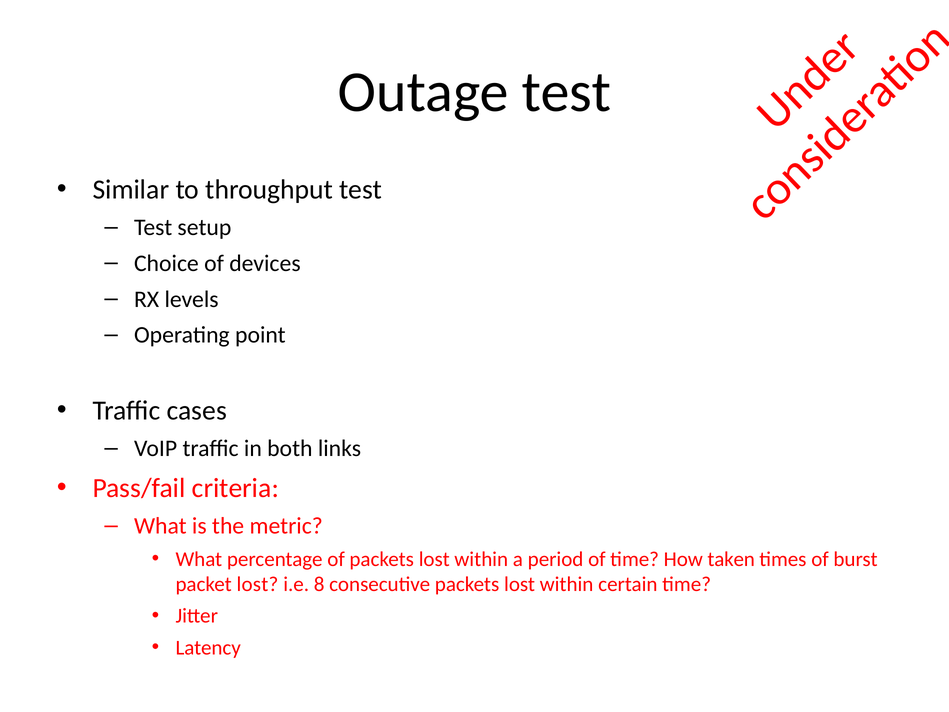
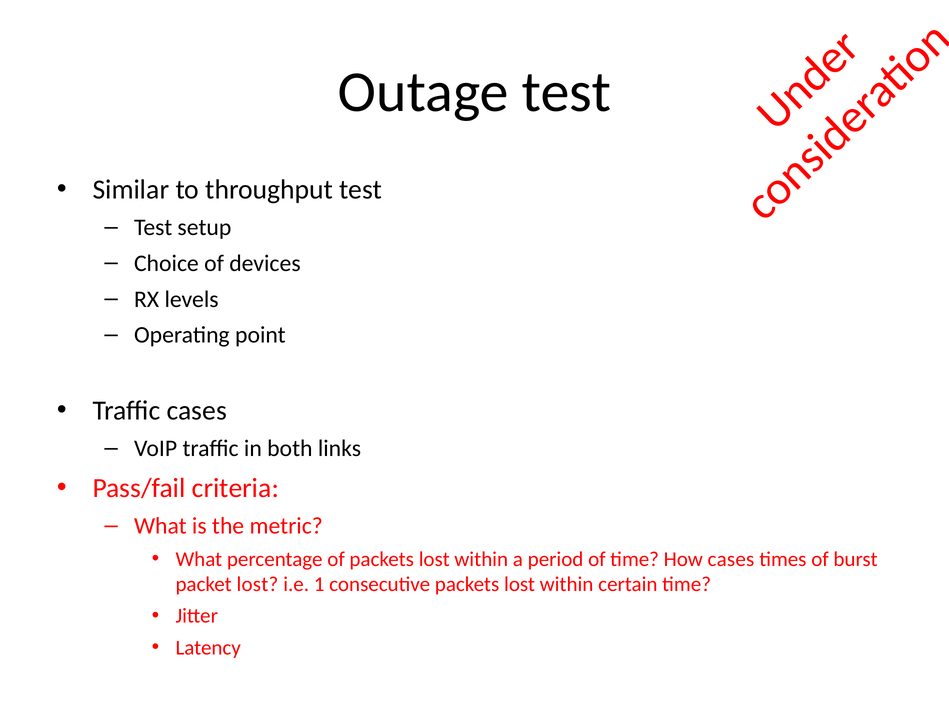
How taken: taken -> cases
8: 8 -> 1
